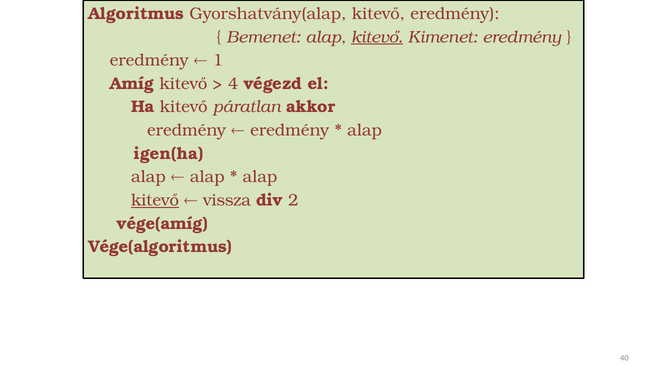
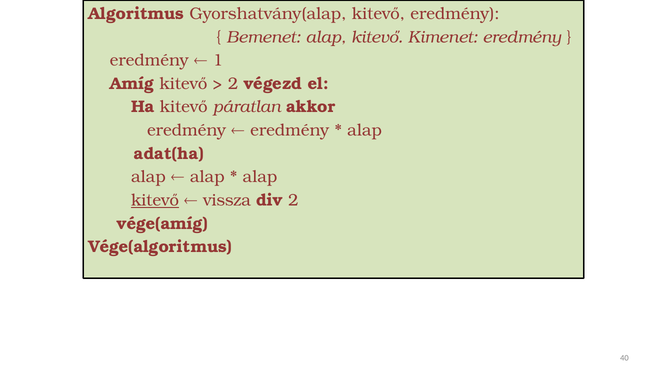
kitevő at (377, 37) underline: present -> none
4 at (233, 84): 4 -> 2
igen(ha: igen(ha -> adat(ha
